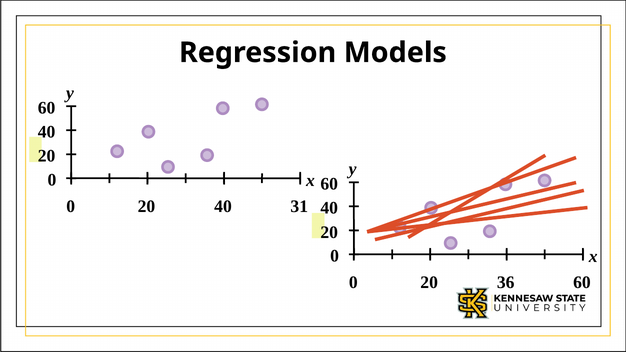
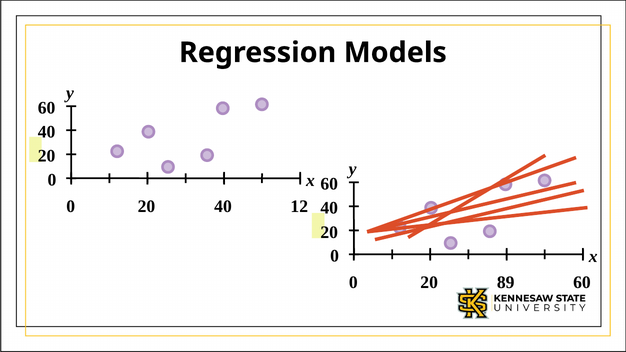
31: 31 -> 12
36: 36 -> 89
